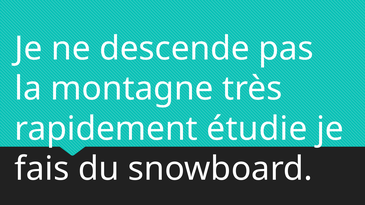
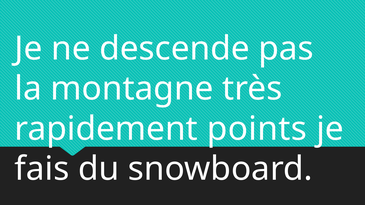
étudie: étudie -> points
